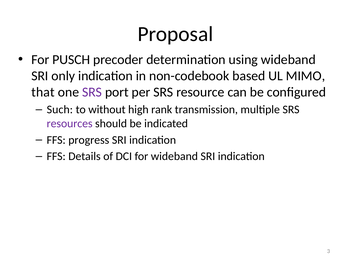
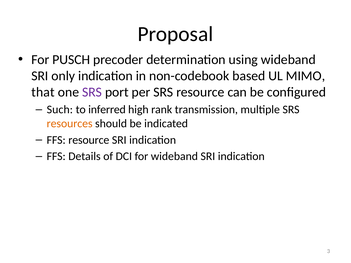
without: without -> inferred
resources colour: purple -> orange
FFS progress: progress -> resource
